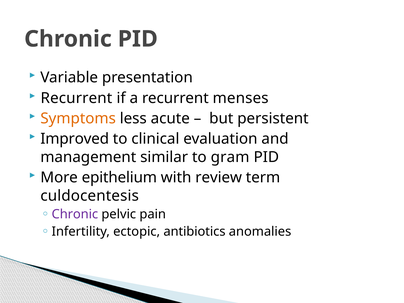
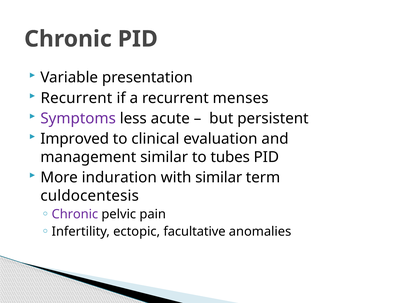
Symptoms colour: orange -> purple
gram: gram -> tubes
epithelium: epithelium -> induration
with review: review -> similar
antibiotics: antibiotics -> facultative
